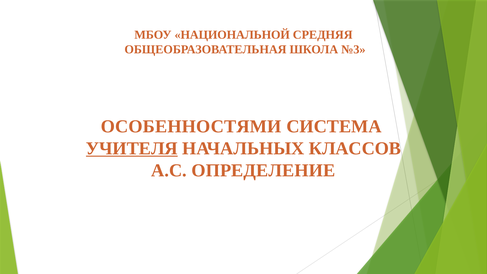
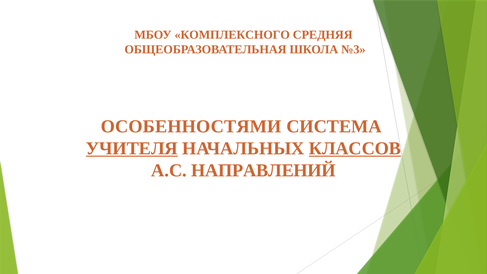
НАЦИОНАЛЬНОЙ: НАЦИОНАЛЬНОЙ -> КОМПЛЕКСНОГО
КЛАССОВ underline: none -> present
ОПРЕДЕЛЕНИЕ: ОПРЕДЕЛЕНИЕ -> НАПРАВЛЕНИЙ
